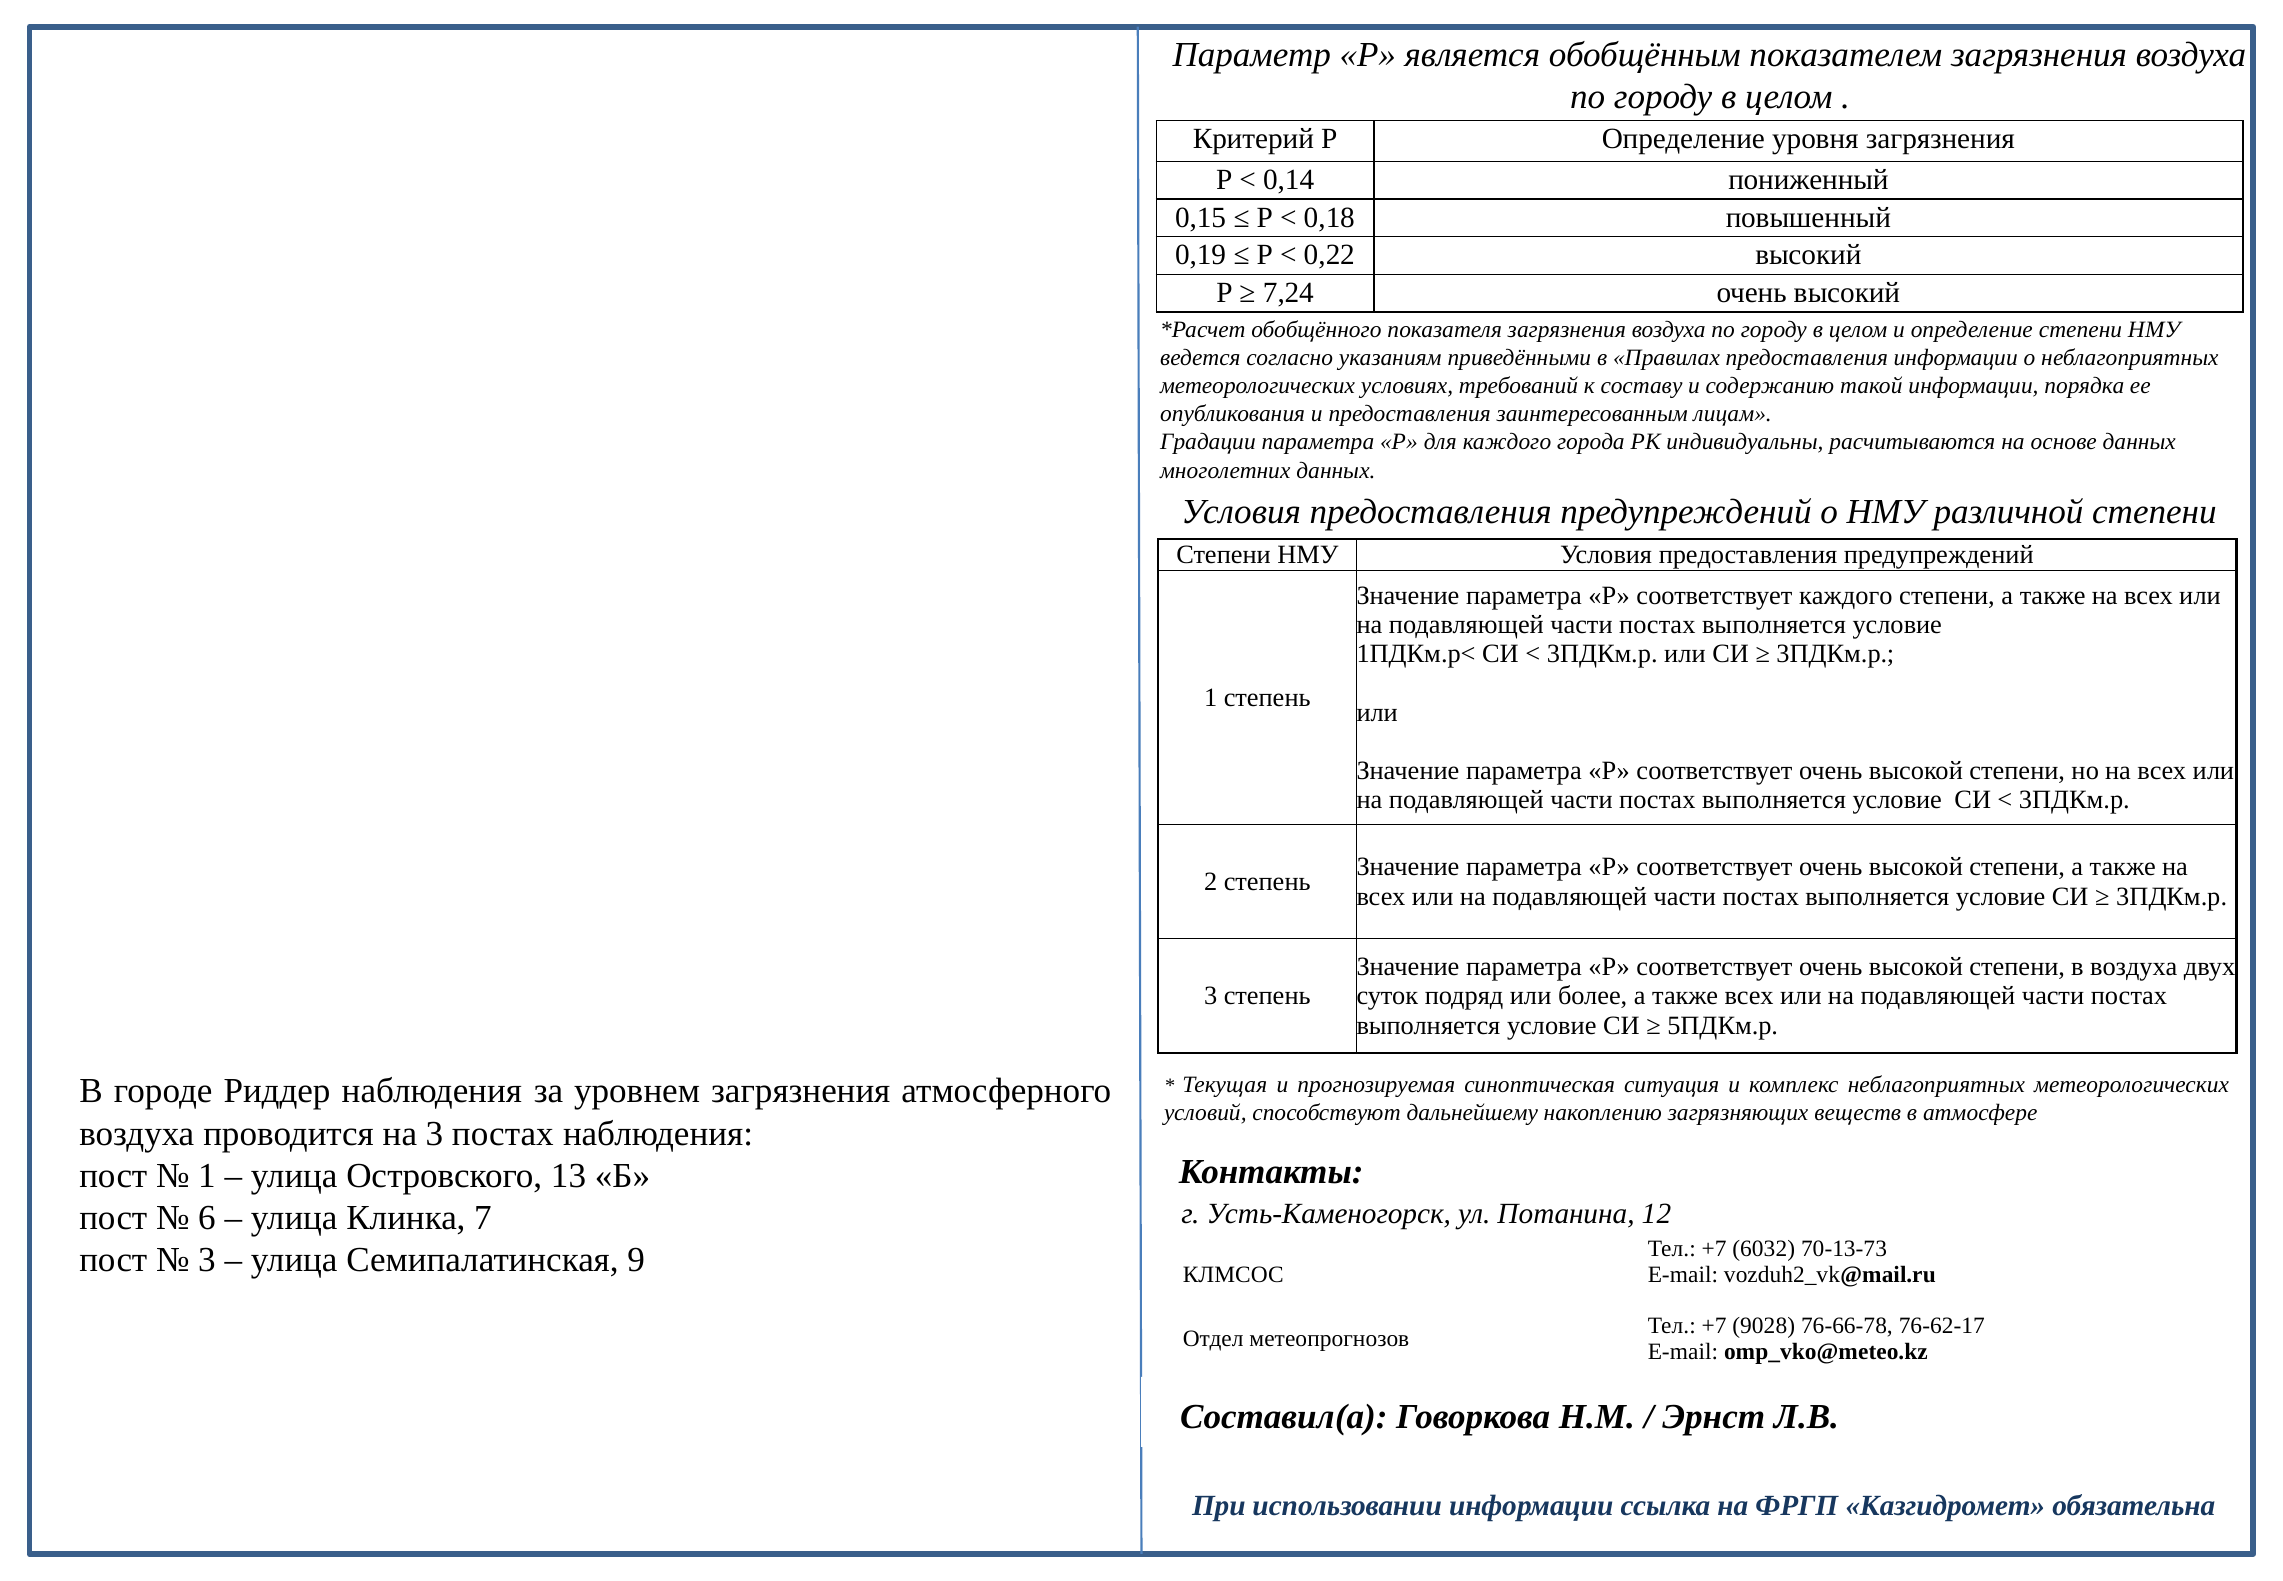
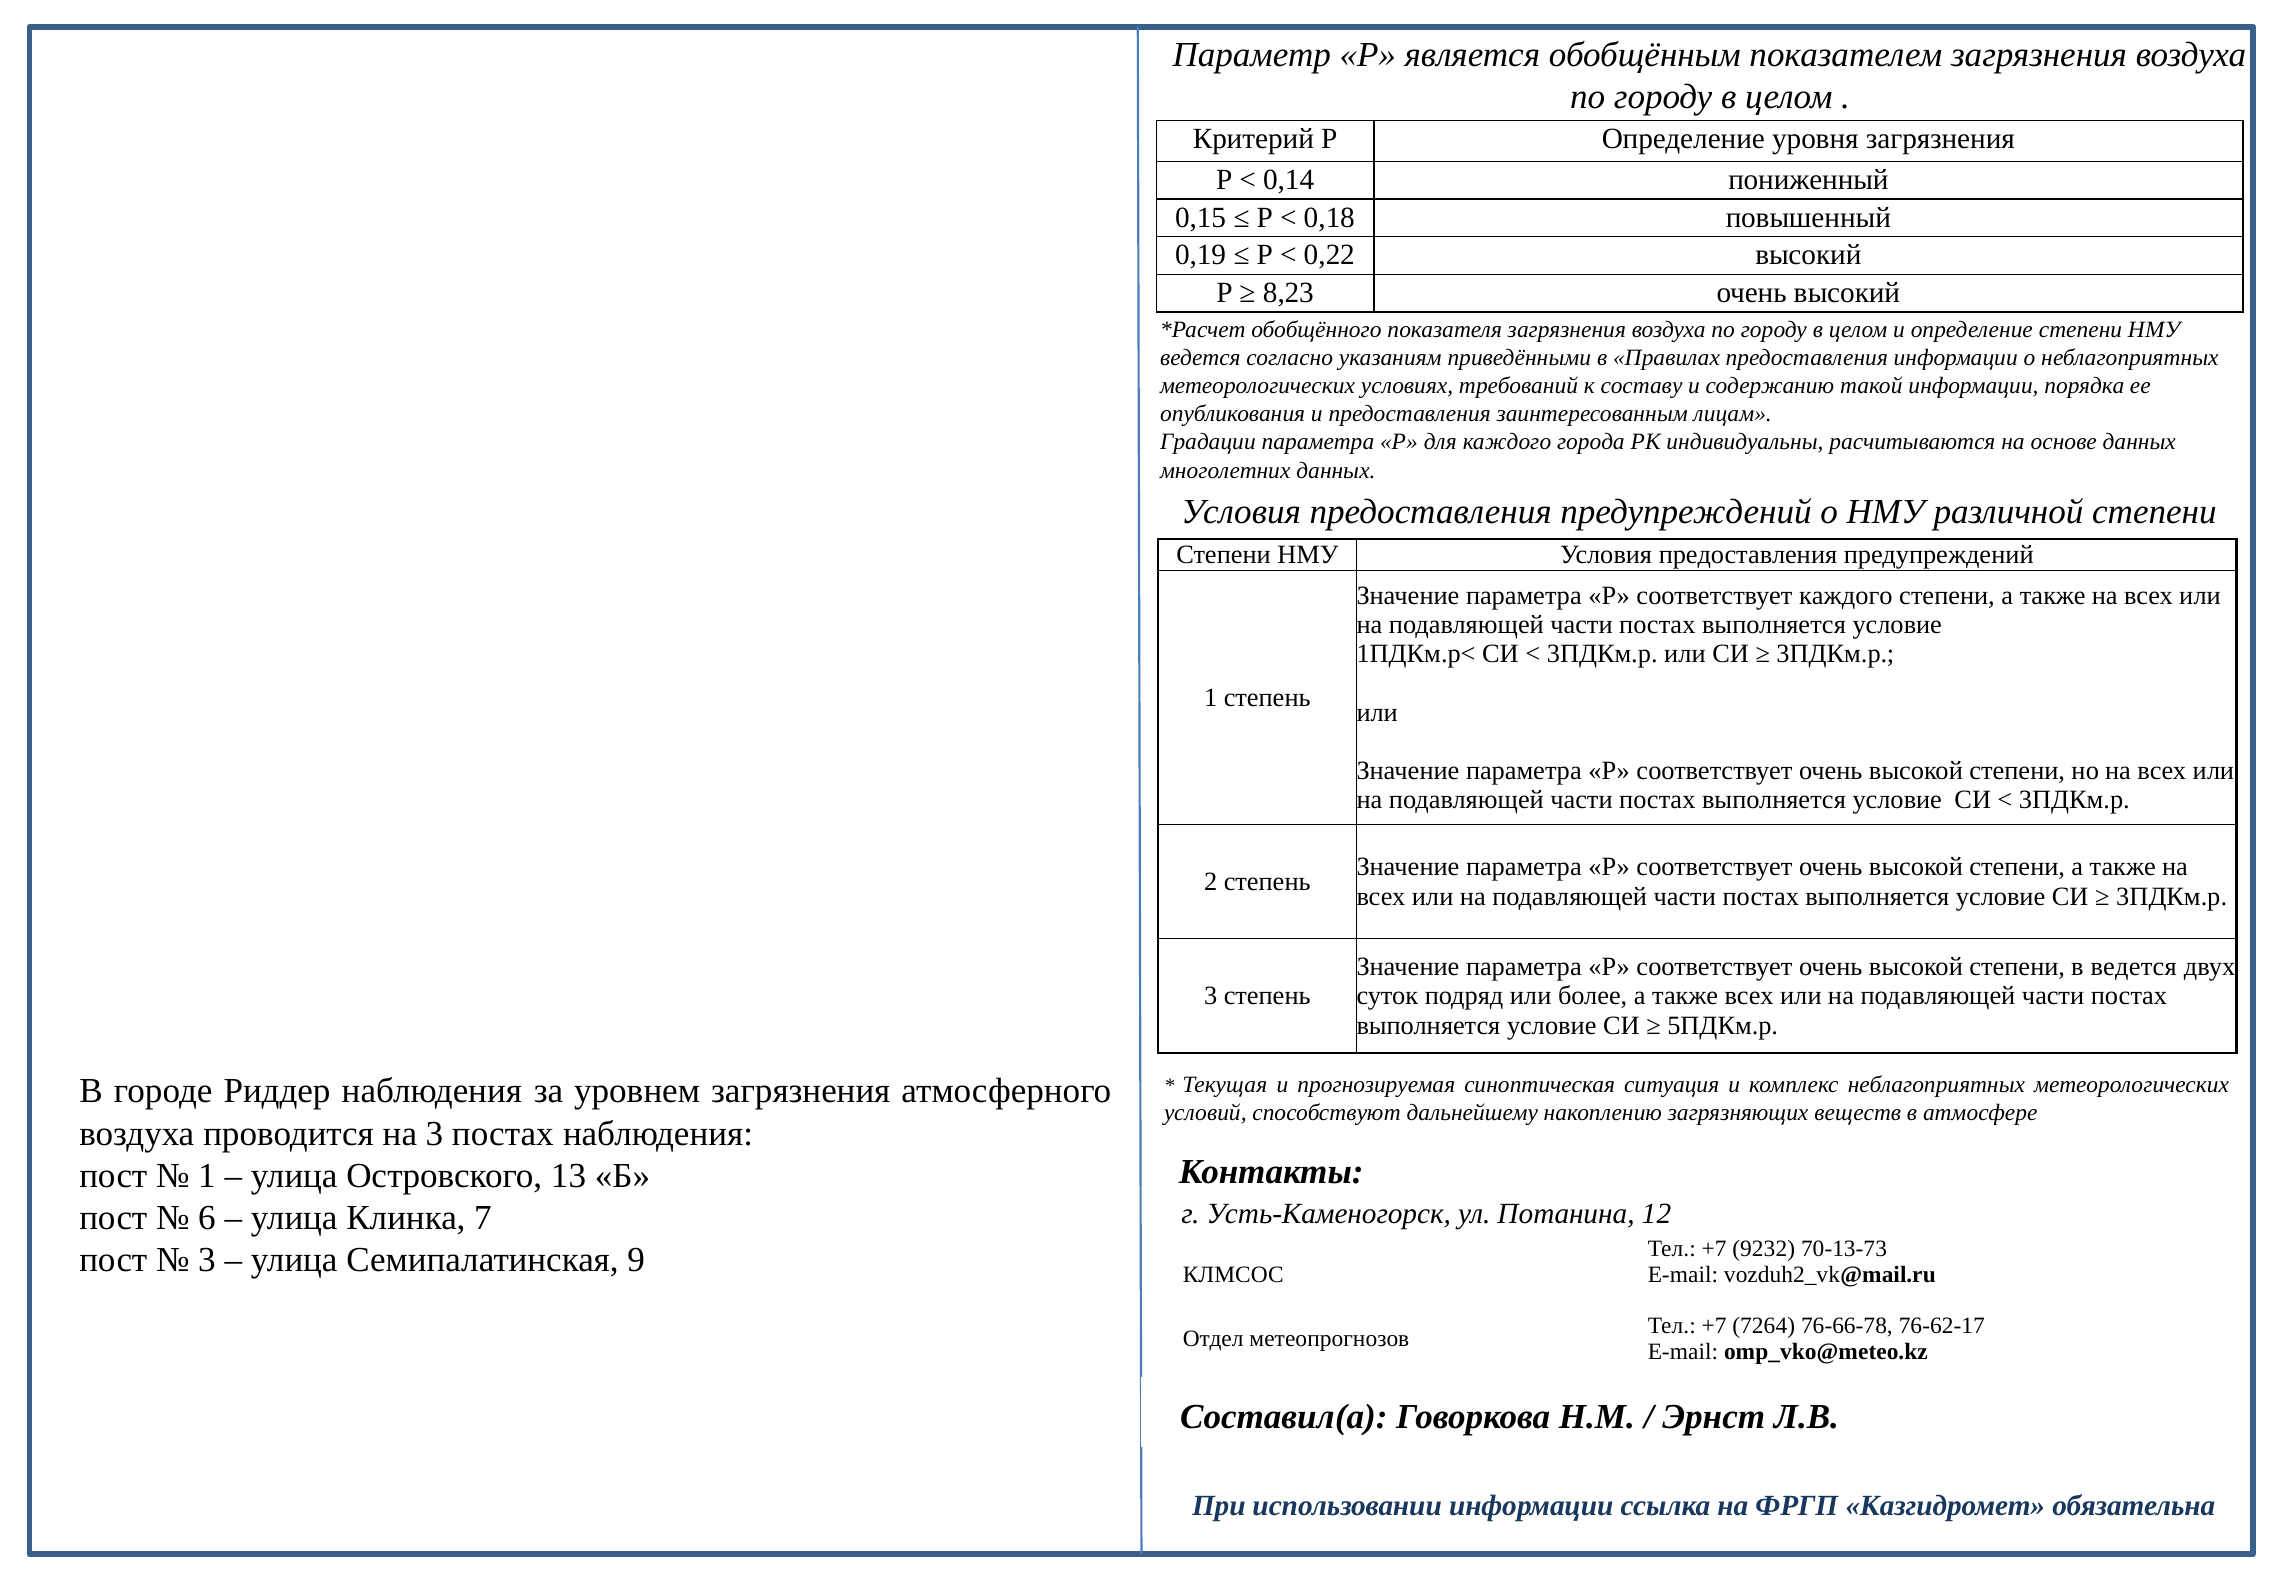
7,24: 7,24 -> 8,23
в воздуха: воздуха -> ведется
6032: 6032 -> 9232
9028: 9028 -> 7264
